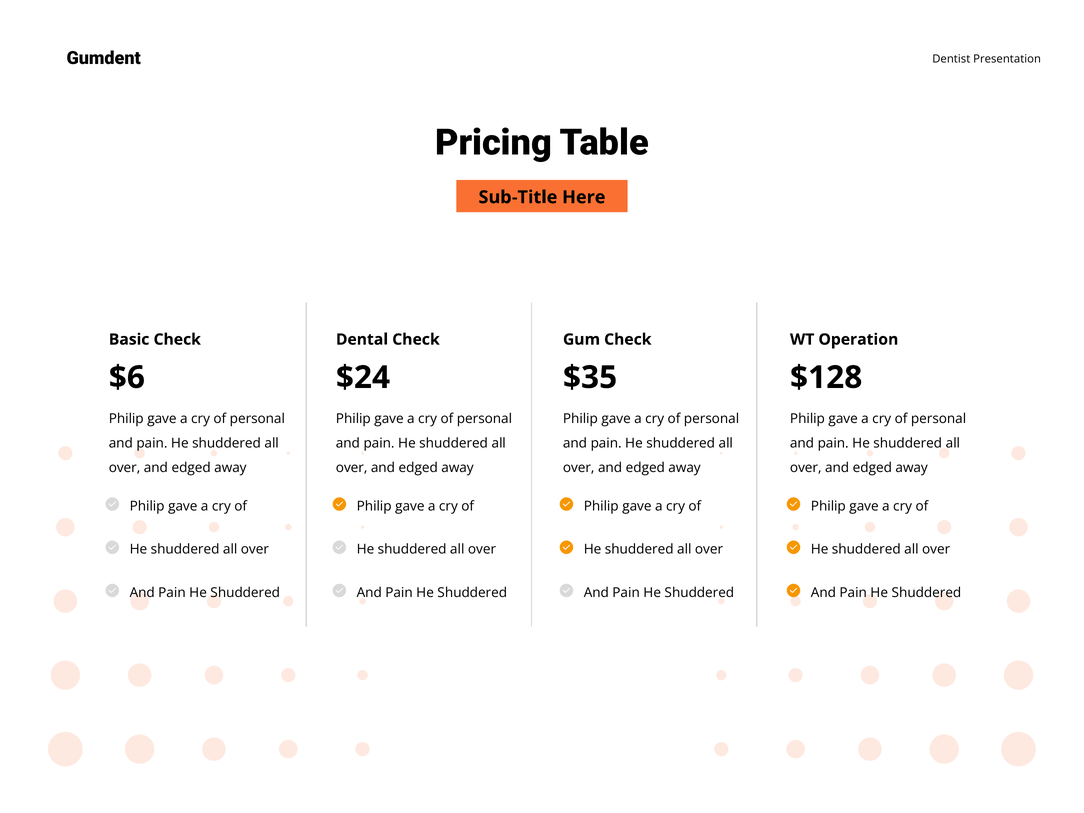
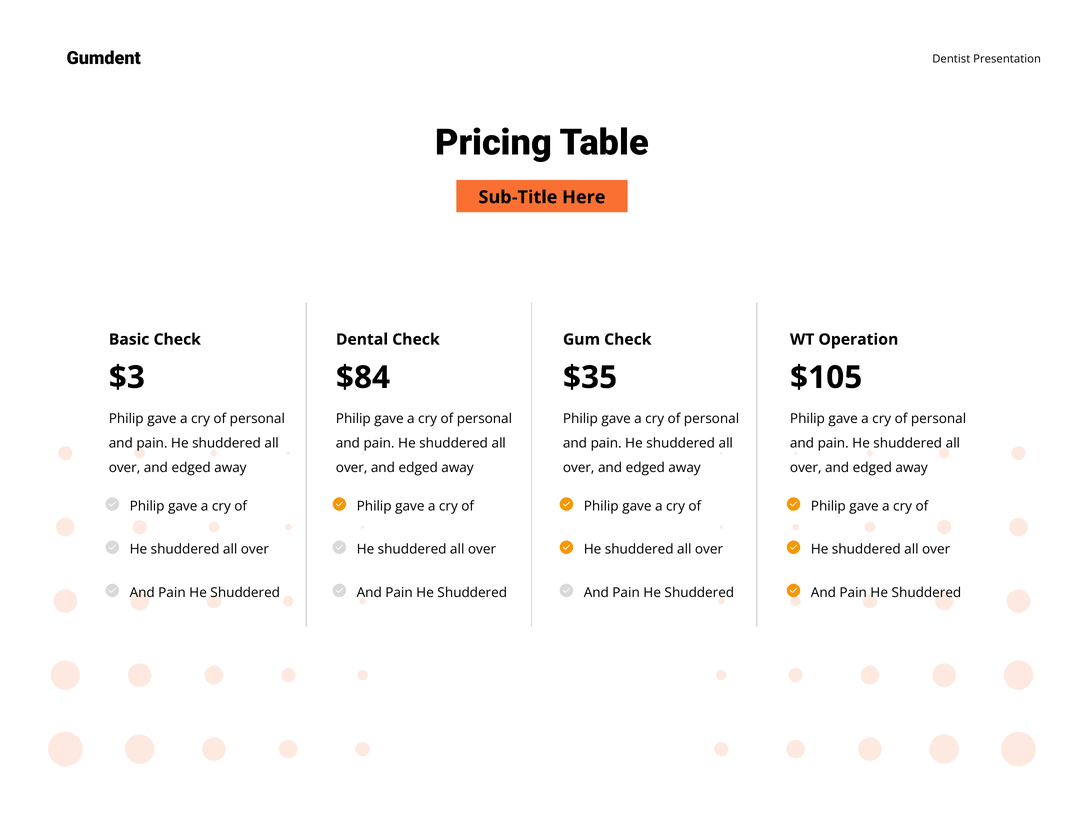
$6: $6 -> $3
$24: $24 -> $84
$128: $128 -> $105
